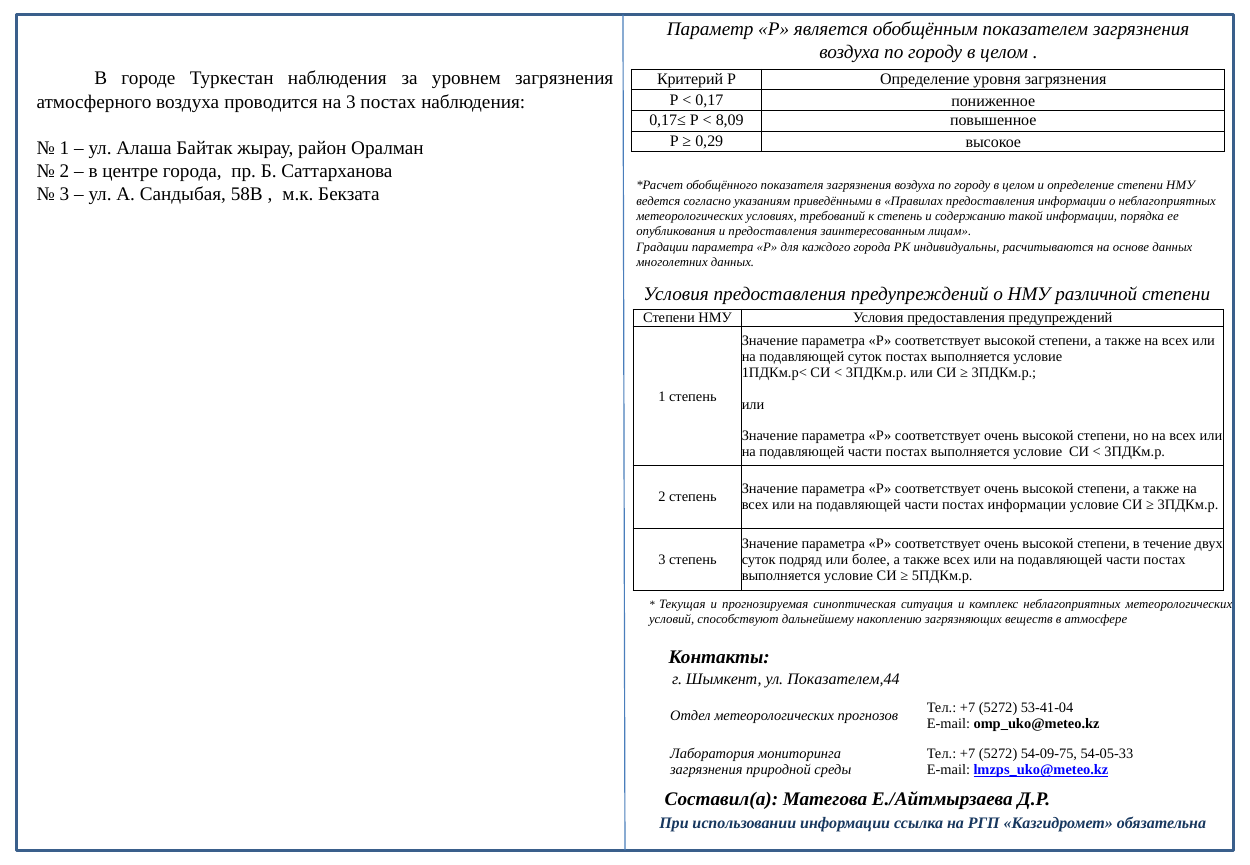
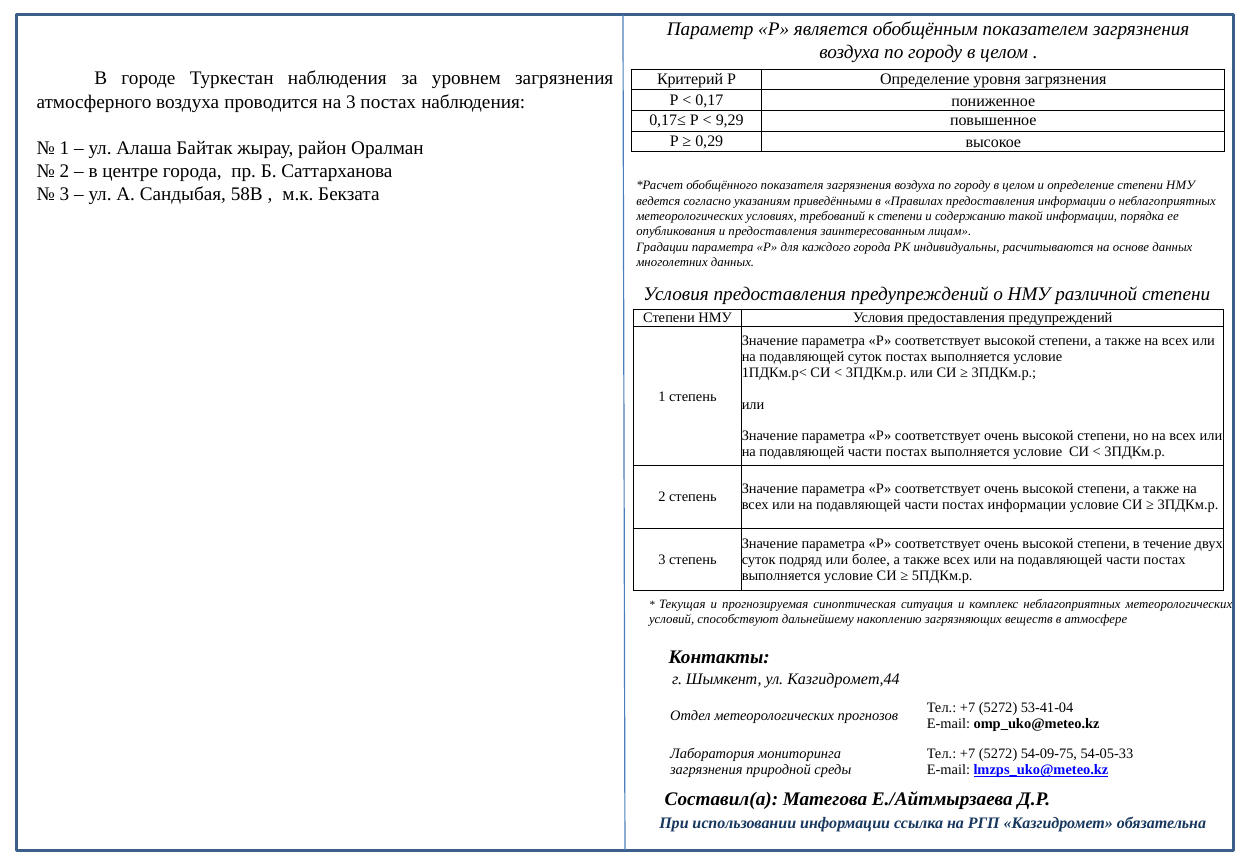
8,09: 8,09 -> 9,29
к степень: степень -> степени
Показателем,44: Показателем,44 -> Казгидромет,44
